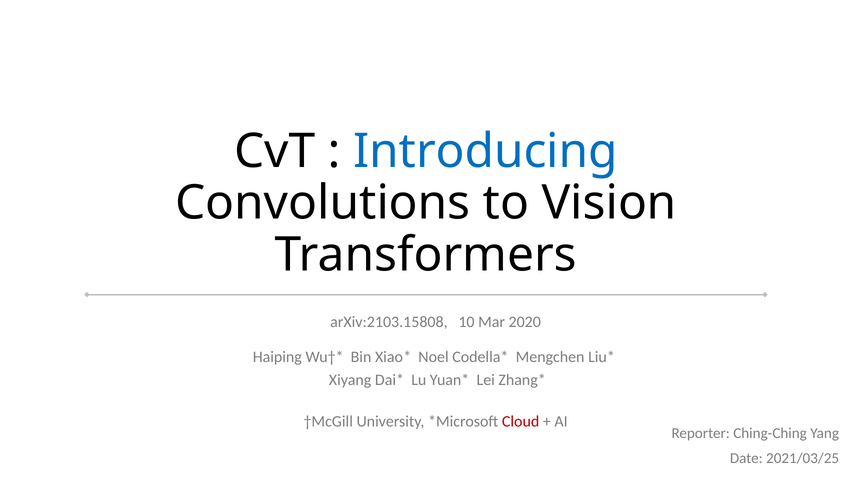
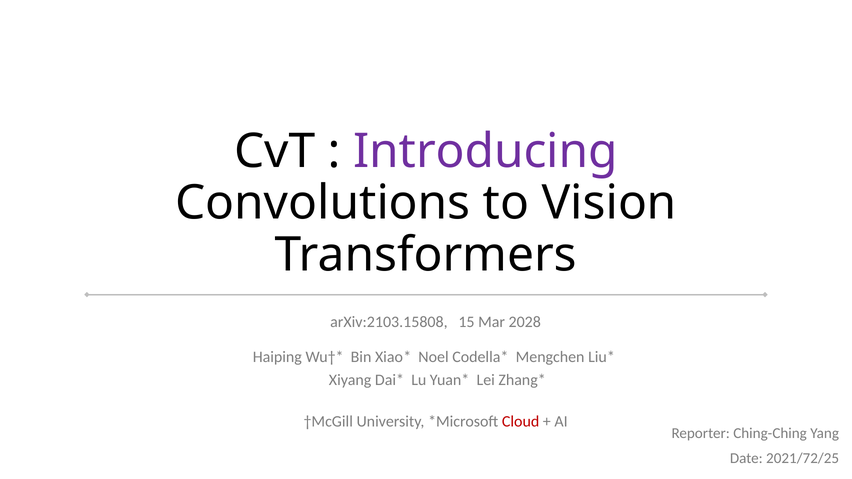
Introducing colour: blue -> purple
10: 10 -> 15
2020: 2020 -> 2028
2021/03/25: 2021/03/25 -> 2021/72/25
